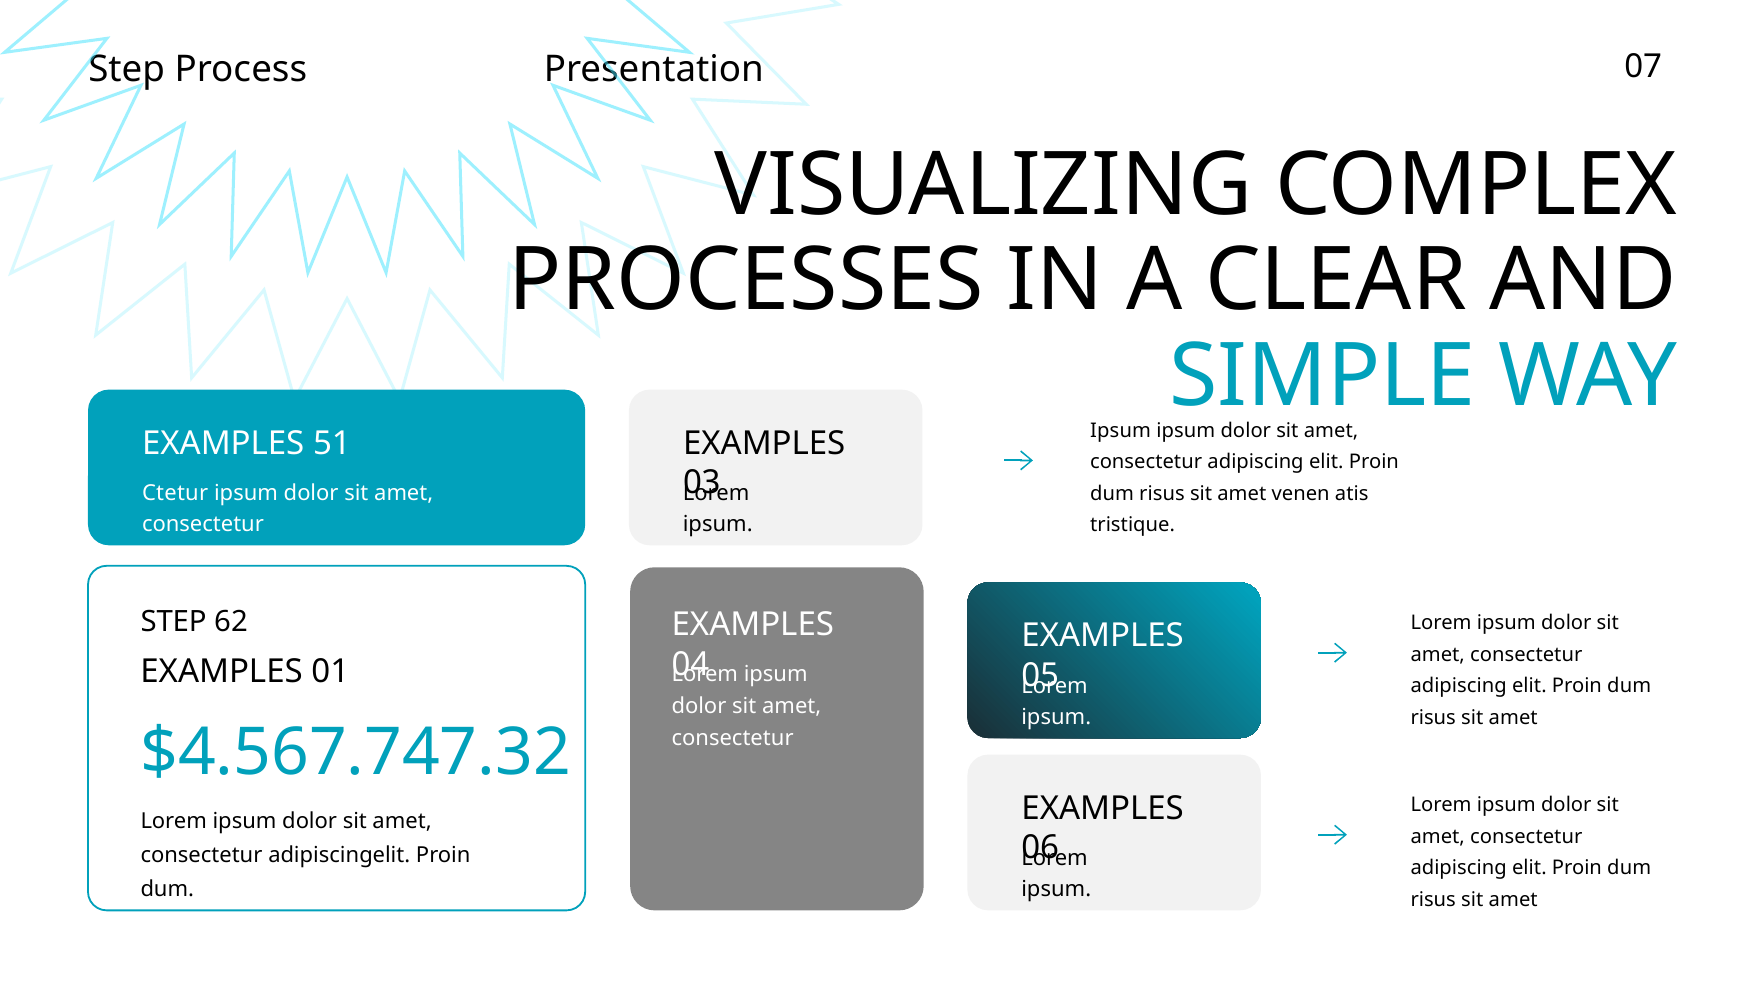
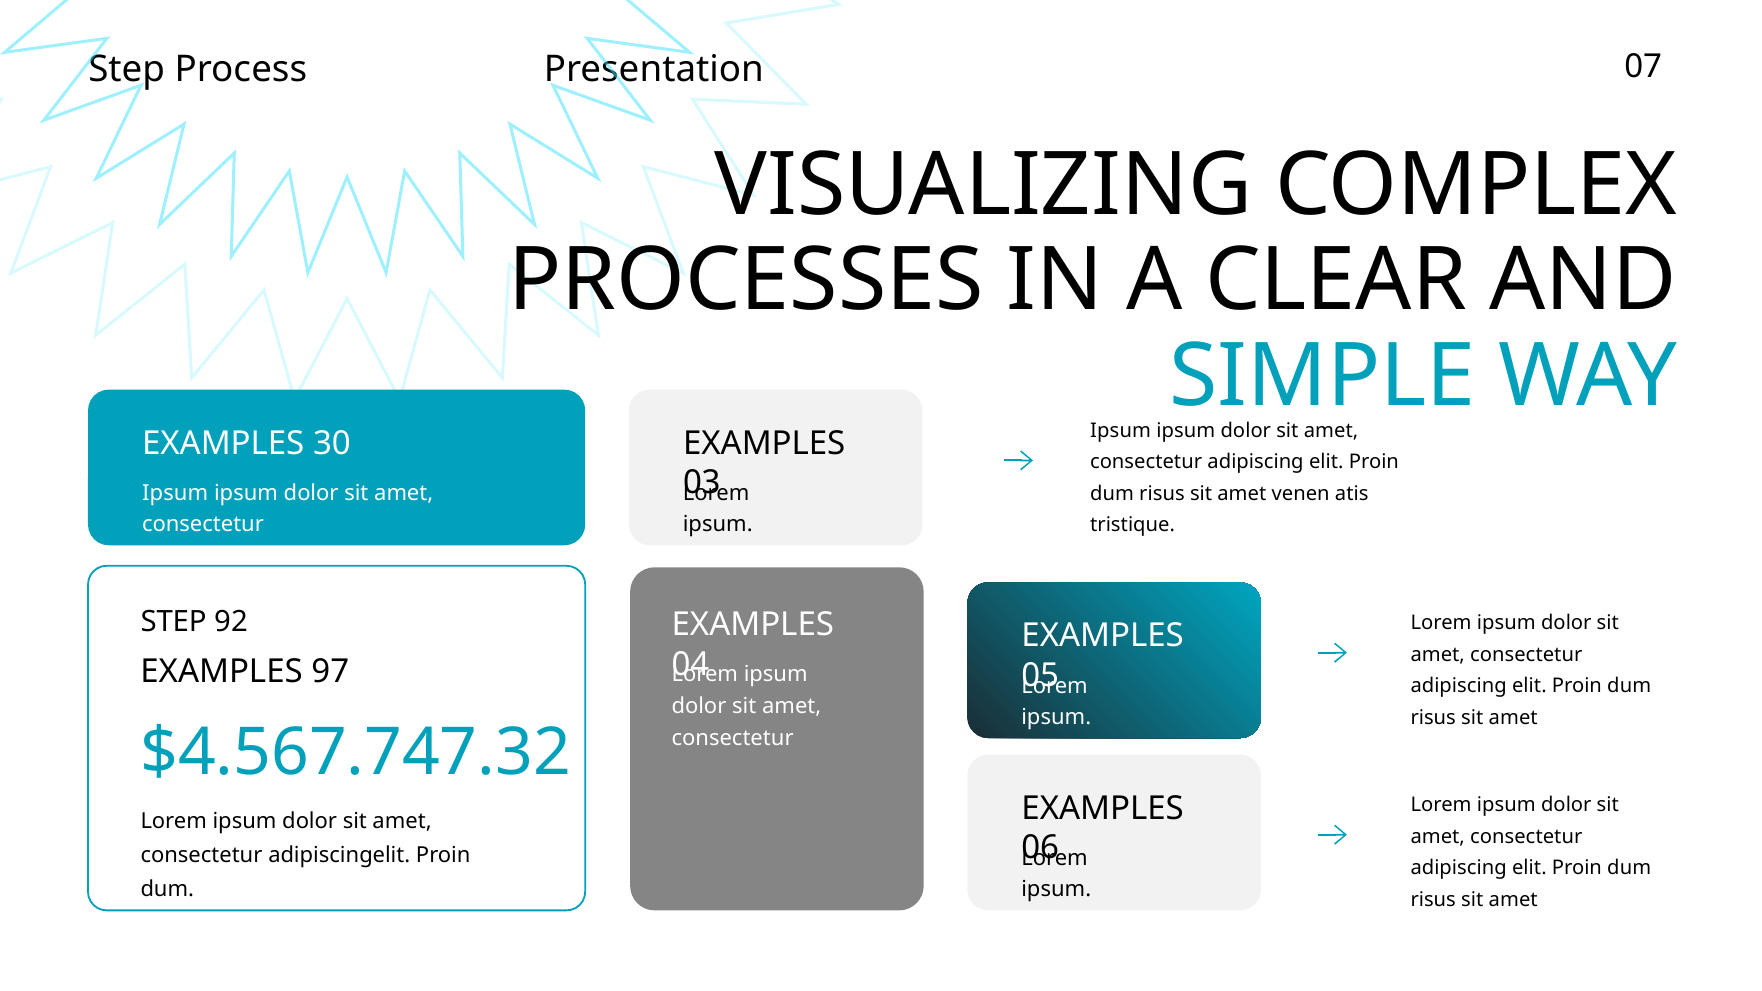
51: 51 -> 30
Ctetur at (175, 493): Ctetur -> Ipsum
62: 62 -> 92
01: 01 -> 97
